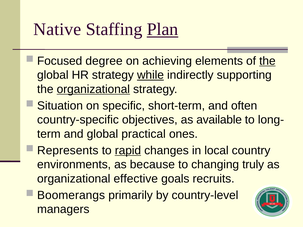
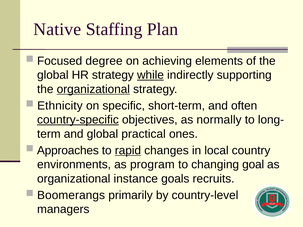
Plan underline: present -> none
the at (267, 61) underline: present -> none
Situation: Situation -> Ethnicity
country-specific underline: none -> present
available: available -> normally
Represents: Represents -> Approaches
because: because -> program
truly: truly -> goal
effective: effective -> instance
